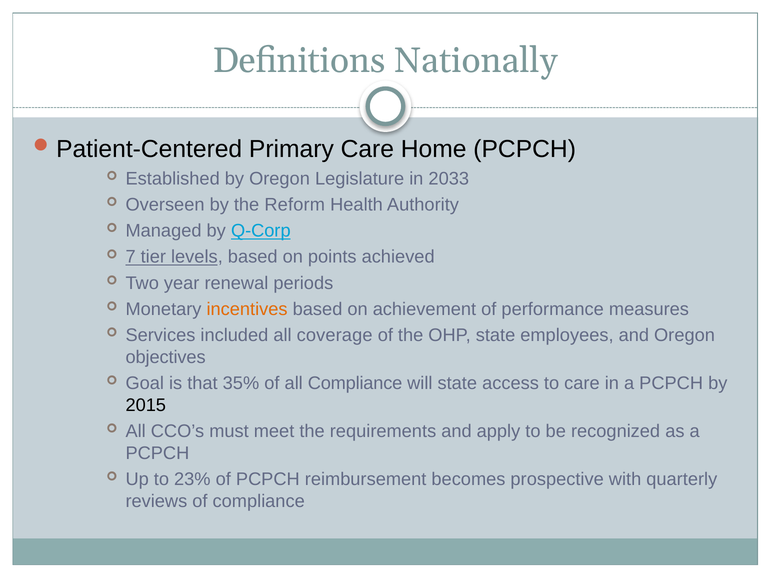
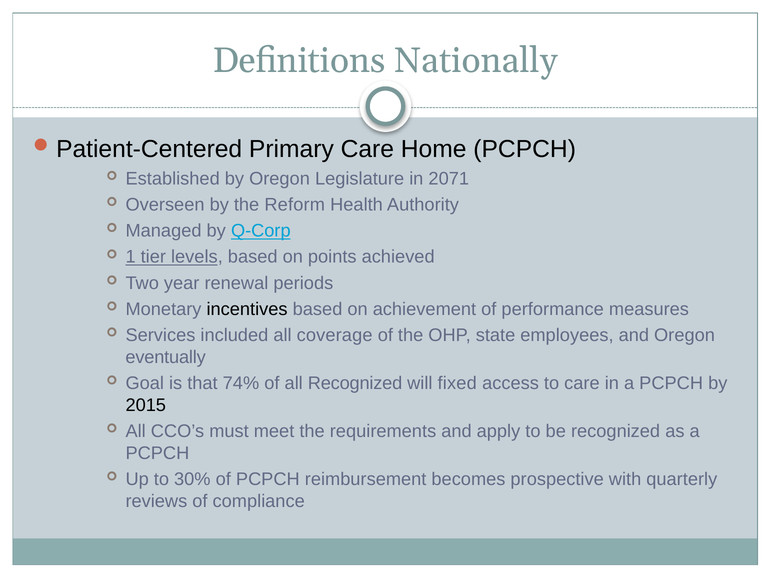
2033: 2033 -> 2071
7: 7 -> 1
incentives colour: orange -> black
objectives: objectives -> eventually
35%: 35% -> 74%
all Compliance: Compliance -> Recognized
will state: state -> fixed
23%: 23% -> 30%
